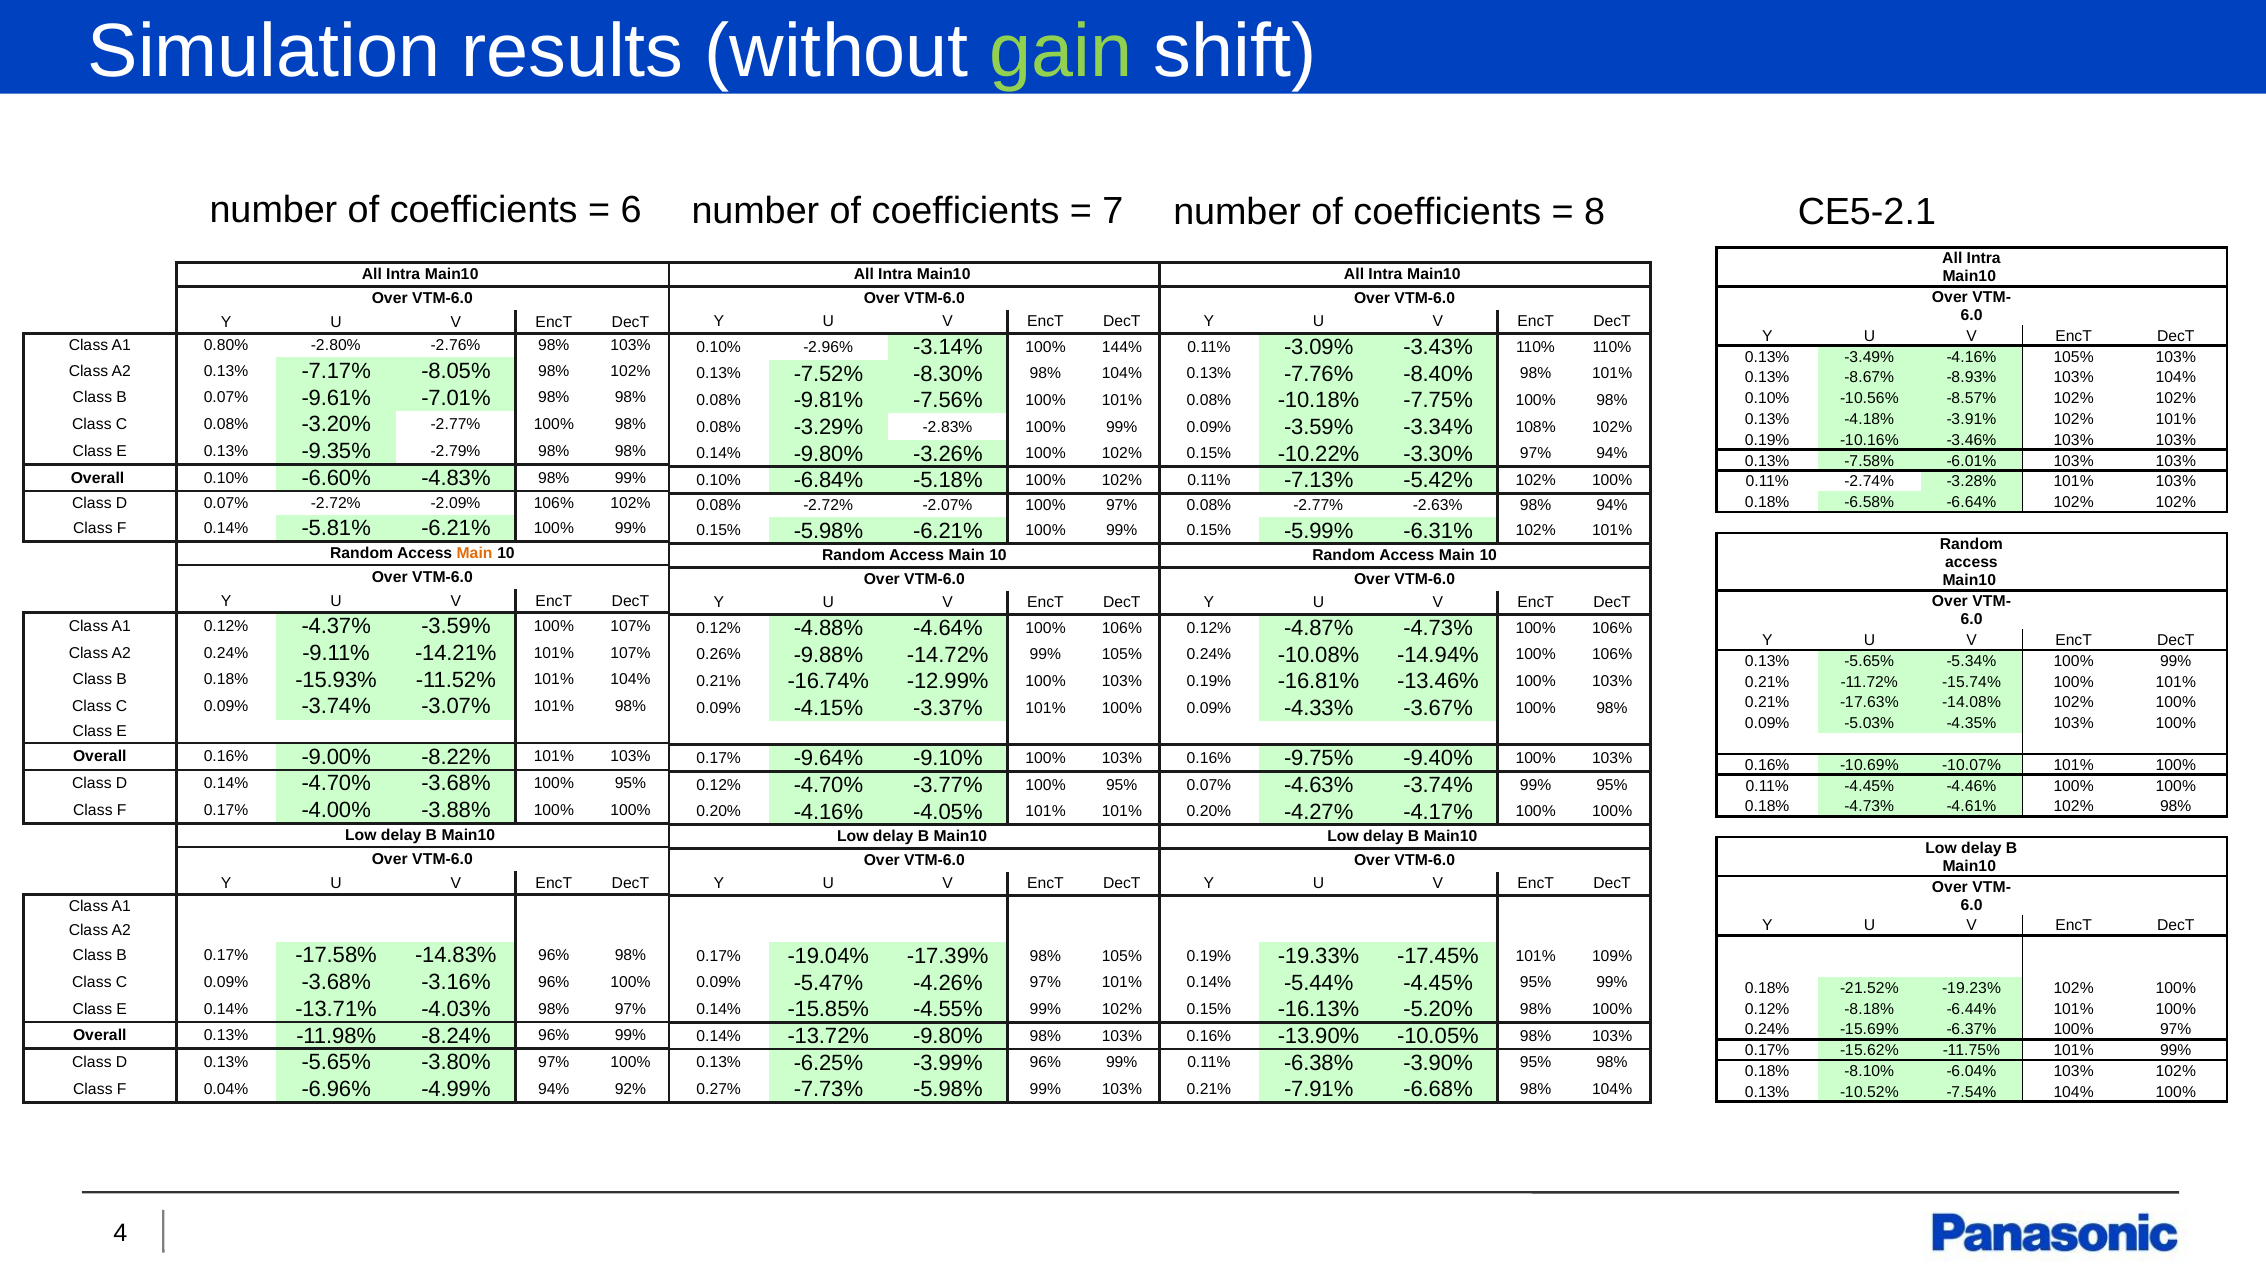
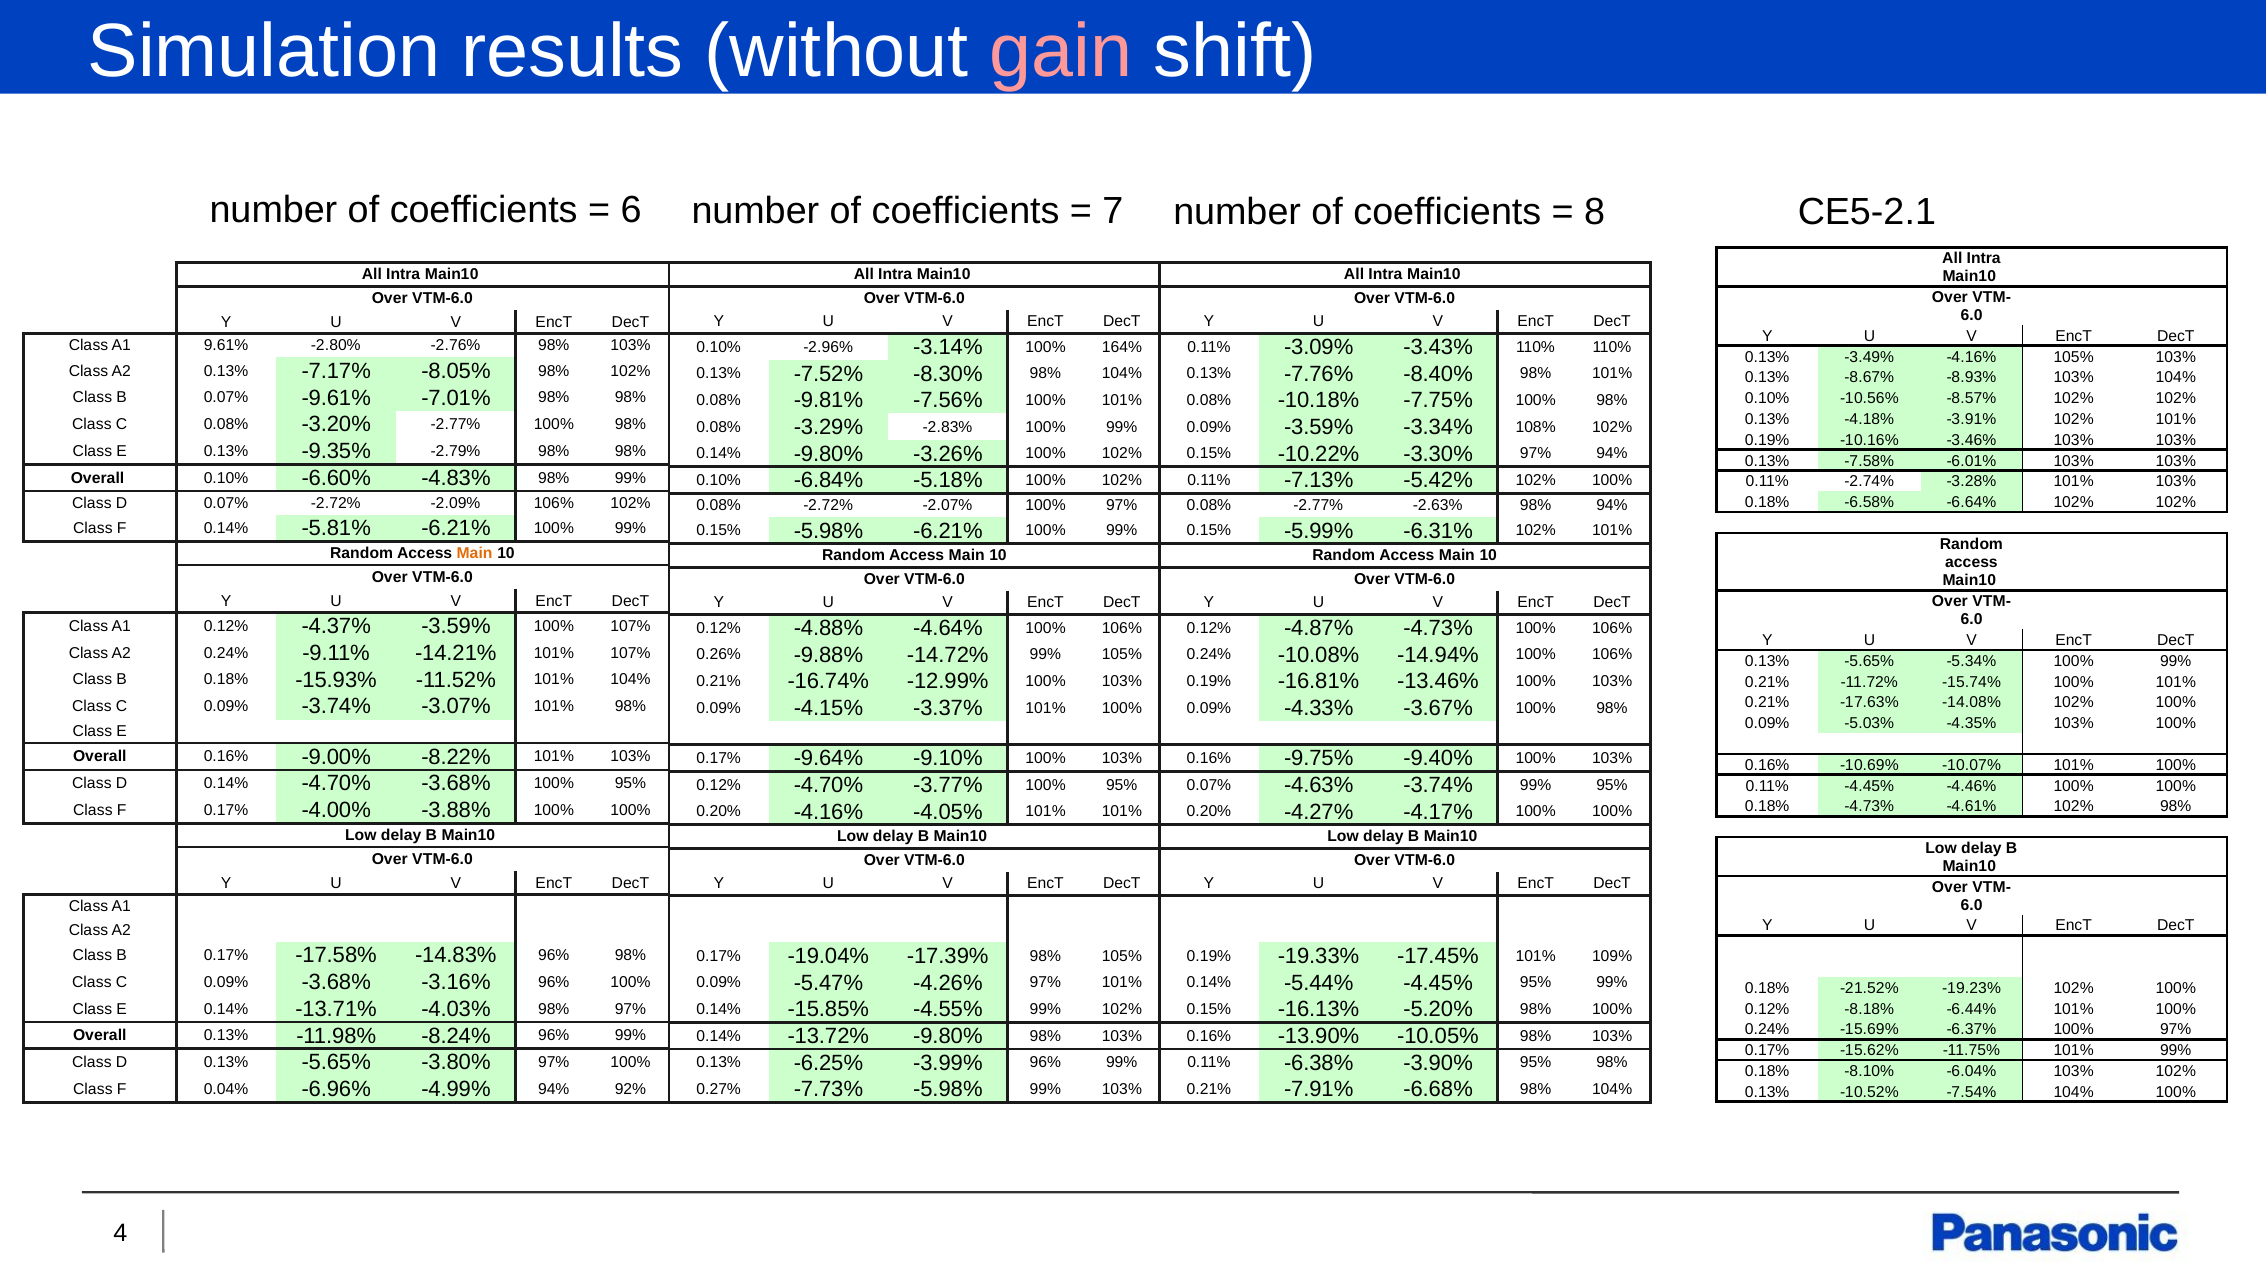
gain colour: light green -> pink
0.80%: 0.80% -> 9.61%
144%: 144% -> 164%
